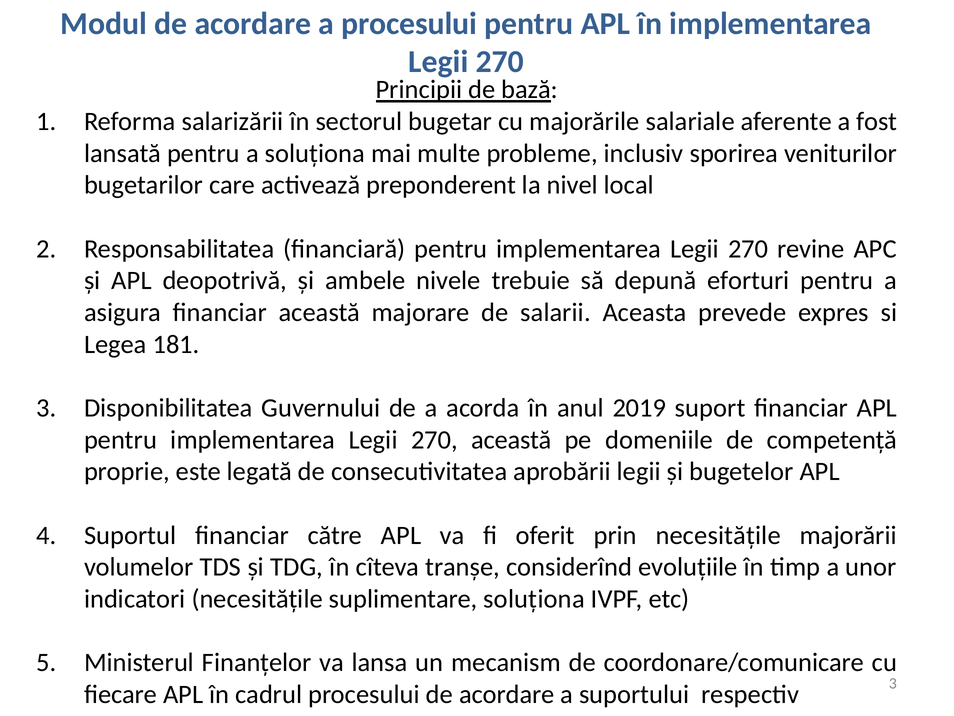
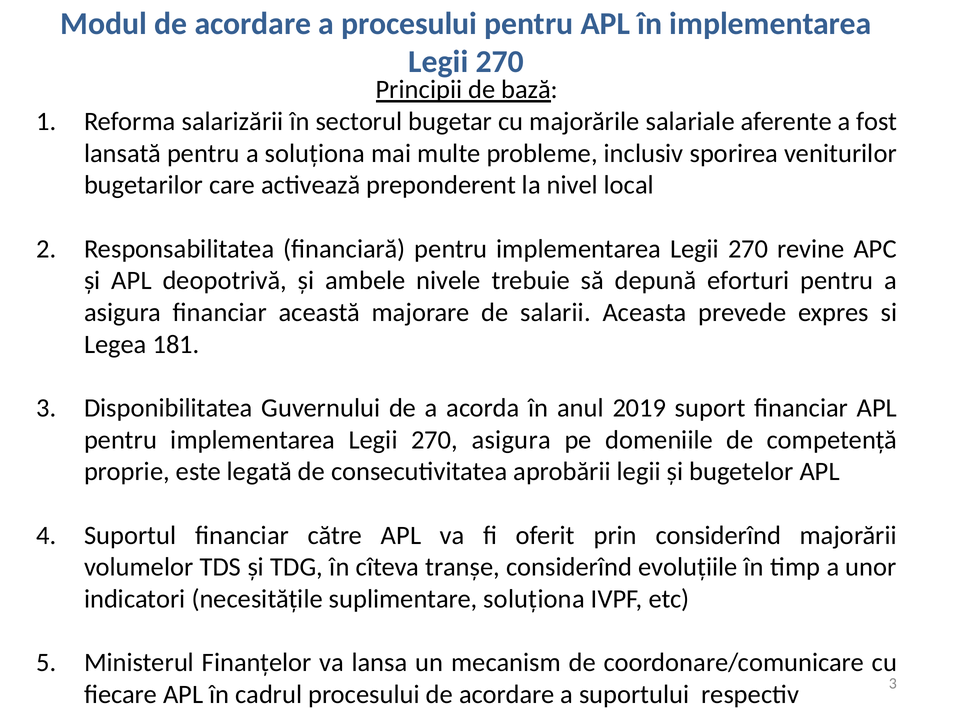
270 această: această -> asigura
prin necesitățile: necesitățile -> considerînd
